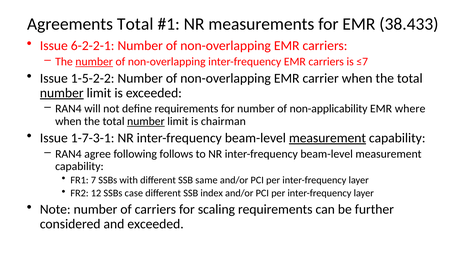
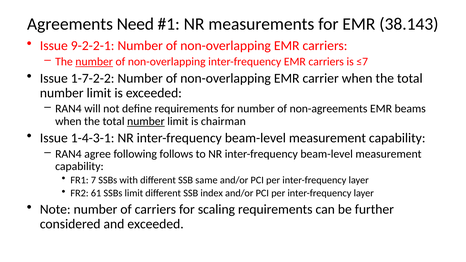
Agreements Total: Total -> Need
38.433: 38.433 -> 38.143
6-2-2-1: 6-2-2-1 -> 9-2-2-1
1-5-2-2: 1-5-2-2 -> 1-7-2-2
number at (62, 93) underline: present -> none
non-applicability: non-applicability -> non-agreements
where: where -> beams
1-7-3-1: 1-7-3-1 -> 1-4-3-1
measurement at (327, 138) underline: present -> none
12: 12 -> 61
SSBs case: case -> limit
